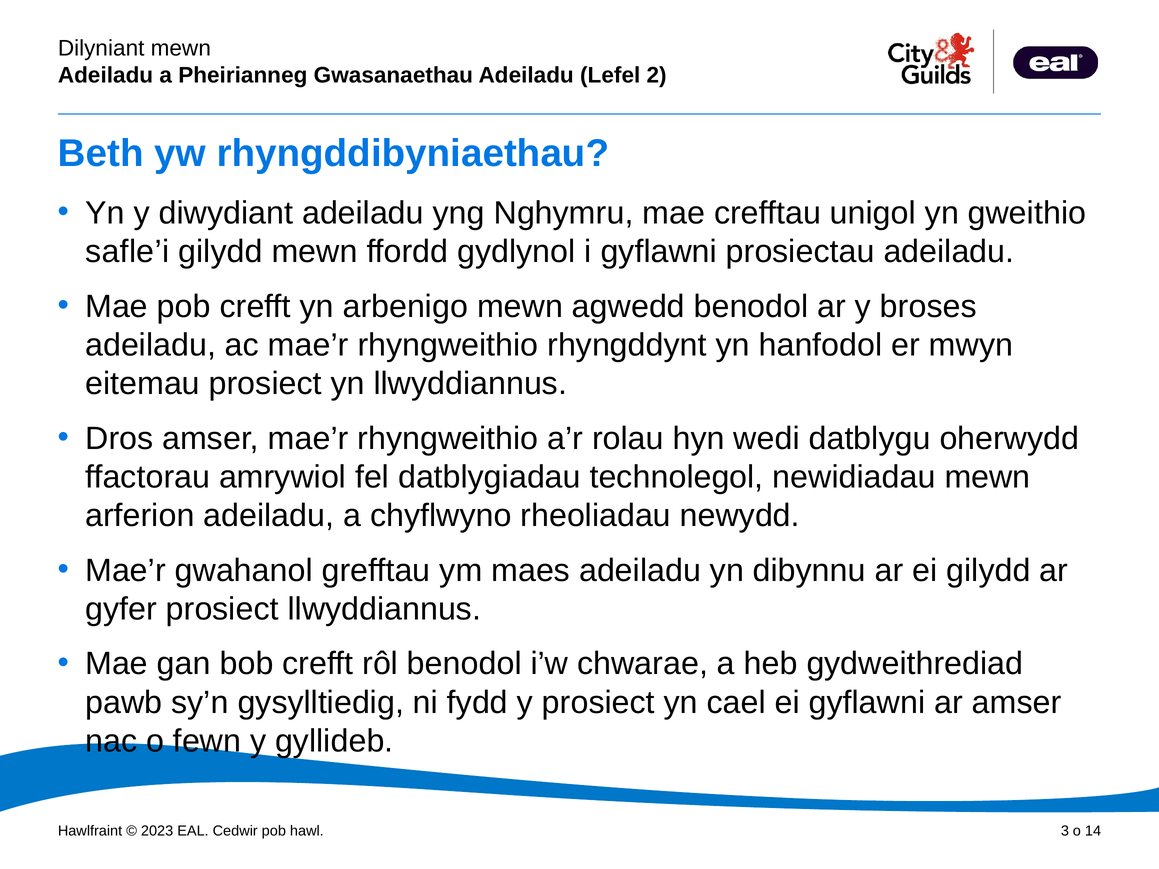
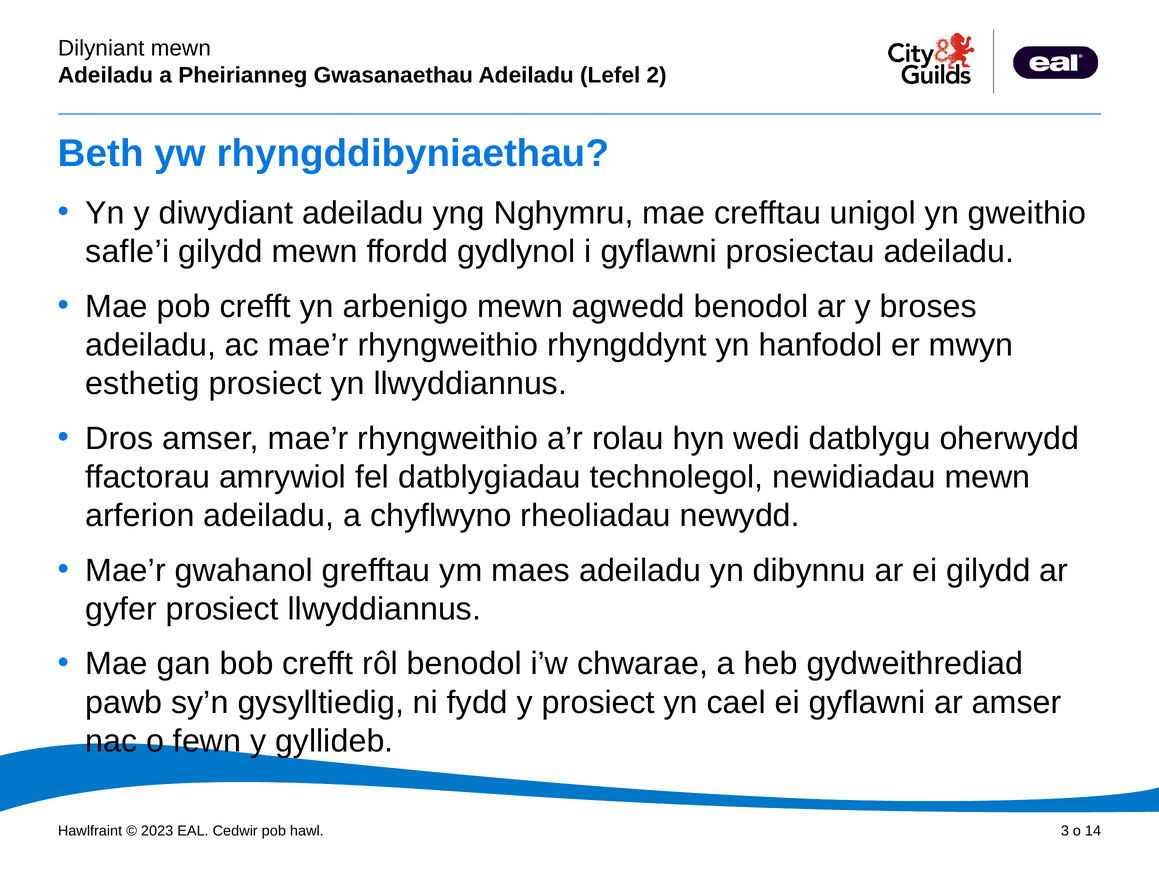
eitemau: eitemau -> esthetig
